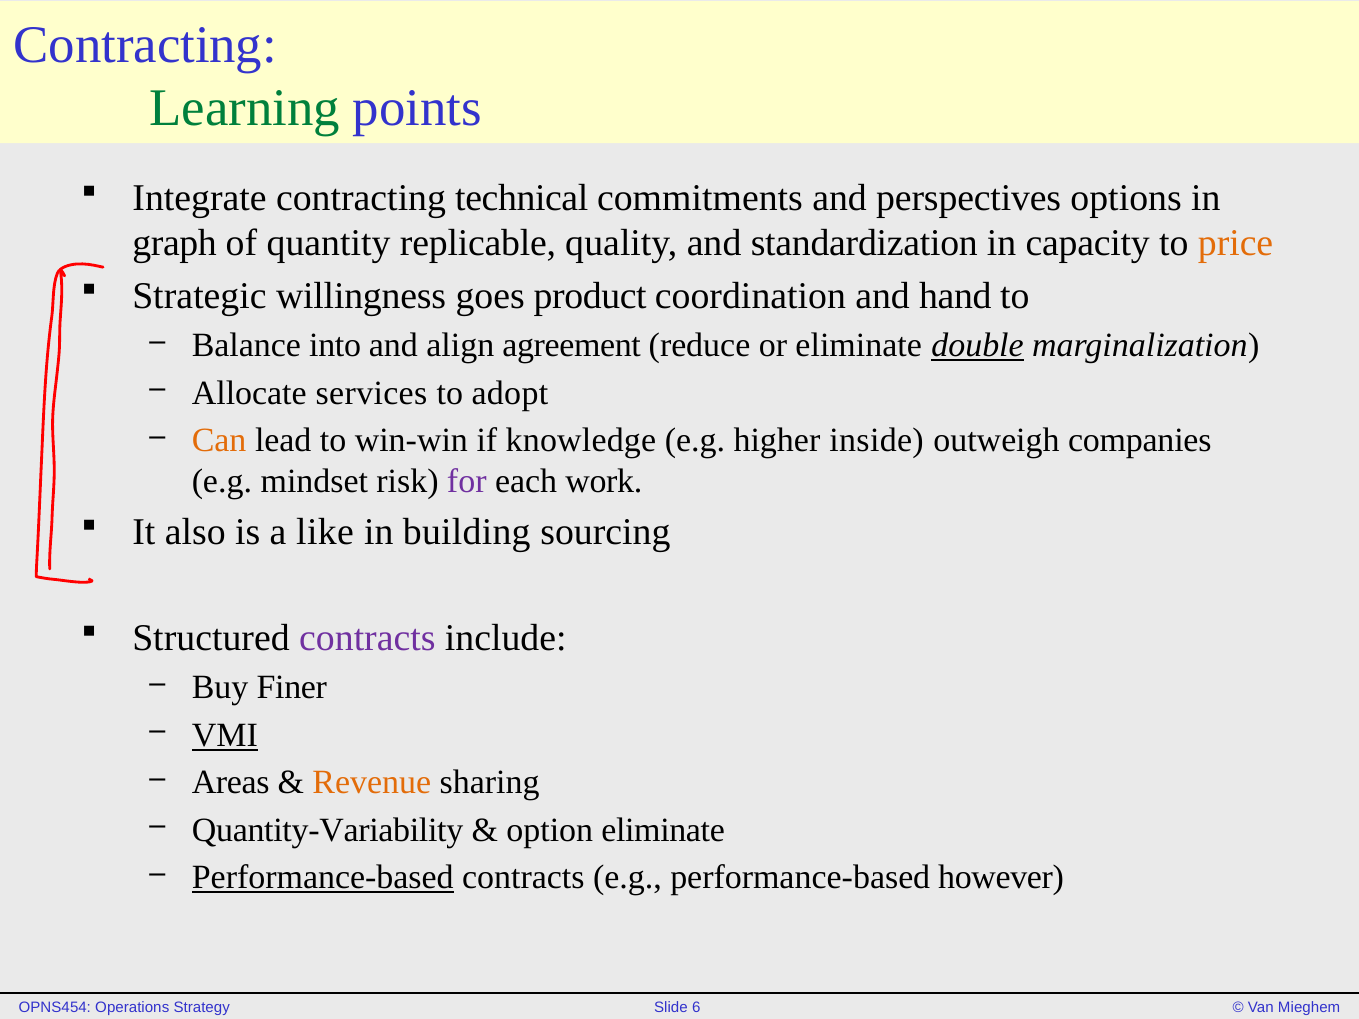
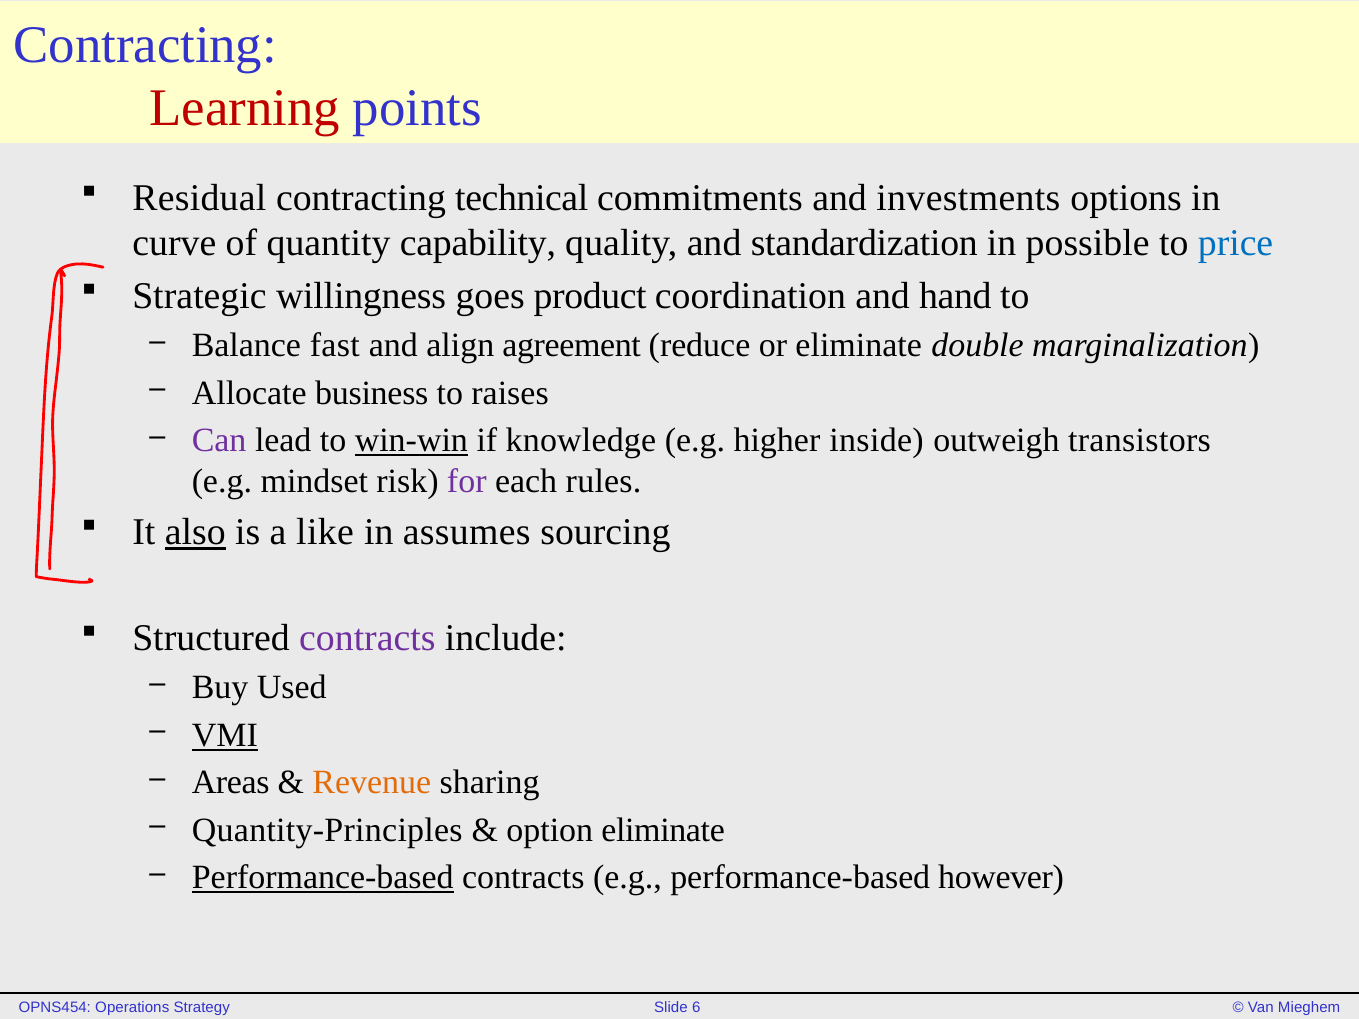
Learning colour: green -> red
Integrate: Integrate -> Residual
perspectives: perspectives -> investments
graph: graph -> curve
replicable: replicable -> capability
capacity: capacity -> possible
price colour: orange -> blue
into: into -> fast
double underline: present -> none
services: services -> business
adopt: adopt -> raises
Can colour: orange -> purple
win-win underline: none -> present
companies: companies -> transistors
work: work -> rules
also underline: none -> present
building: building -> assumes
Finer: Finer -> Used
Quantity-Variability: Quantity-Variability -> Quantity-Principles
